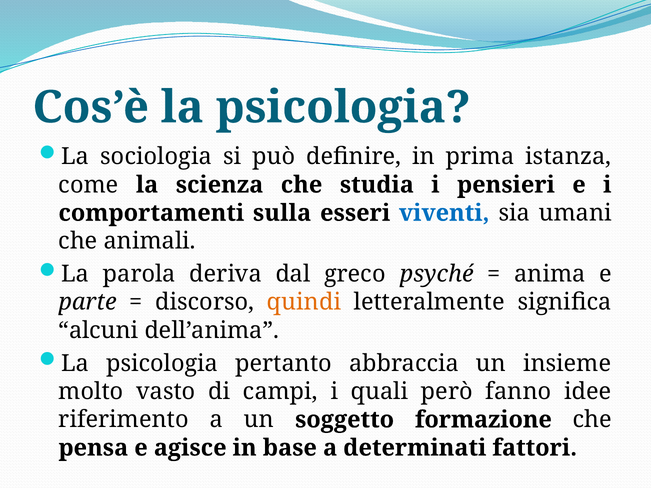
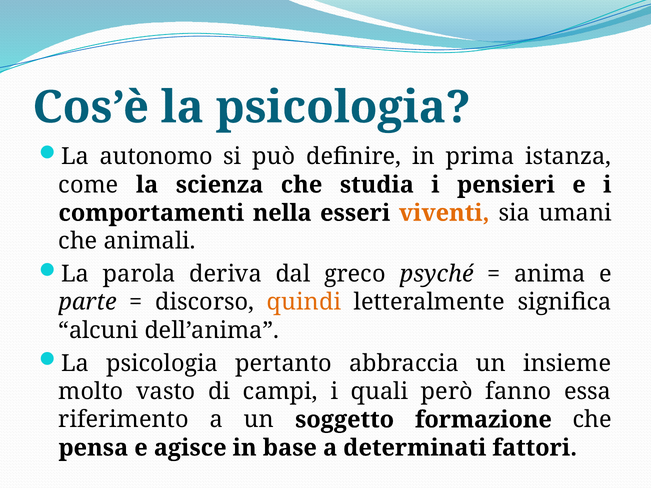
sociologia: sociologia -> autonomo
sulla: sulla -> nella
viventi colour: blue -> orange
idee: idee -> essa
